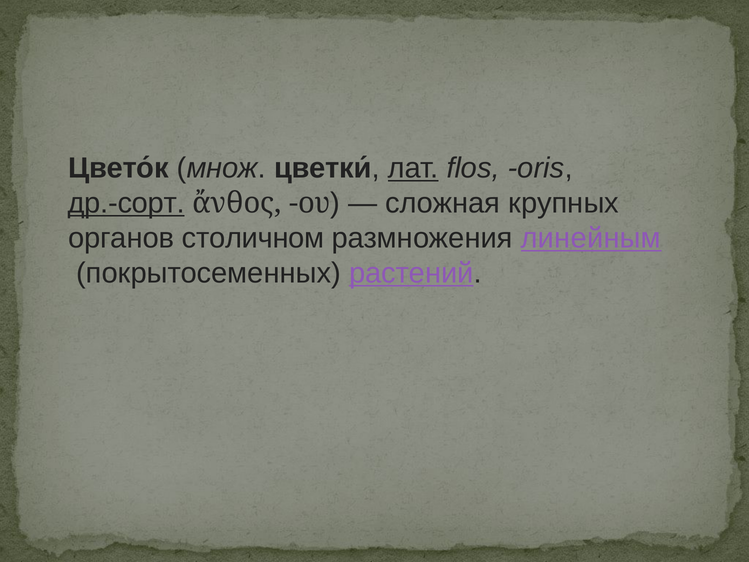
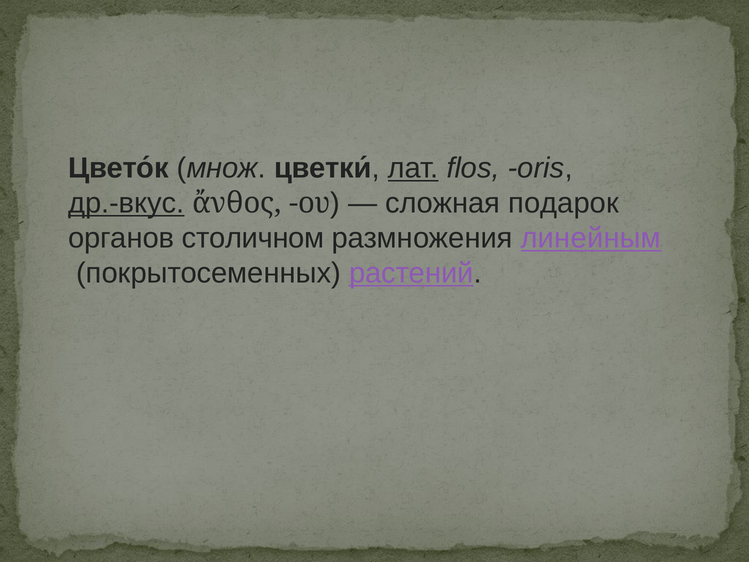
др.-сорт: др.-сорт -> др.-вкус
крупных: крупных -> подарок
